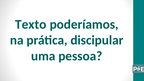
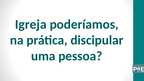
Texto: Texto -> Igreja
